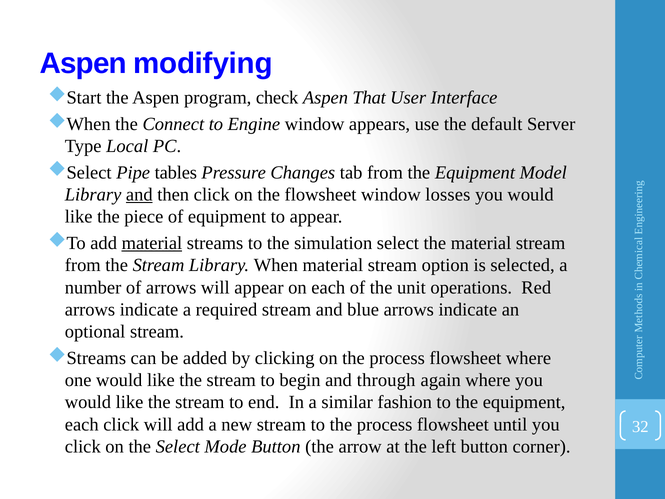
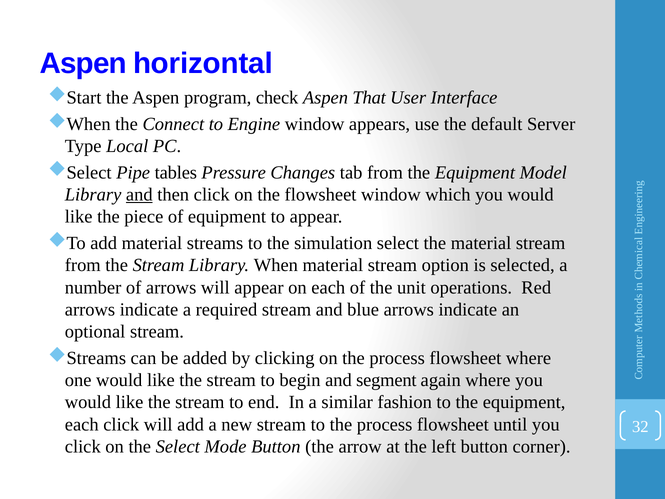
modifying: modifying -> horizontal
losses: losses -> which
material at (152, 243) underline: present -> none
through: through -> segment
